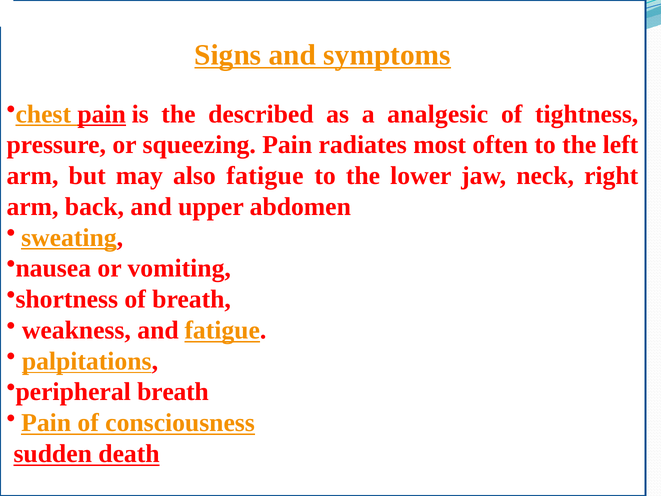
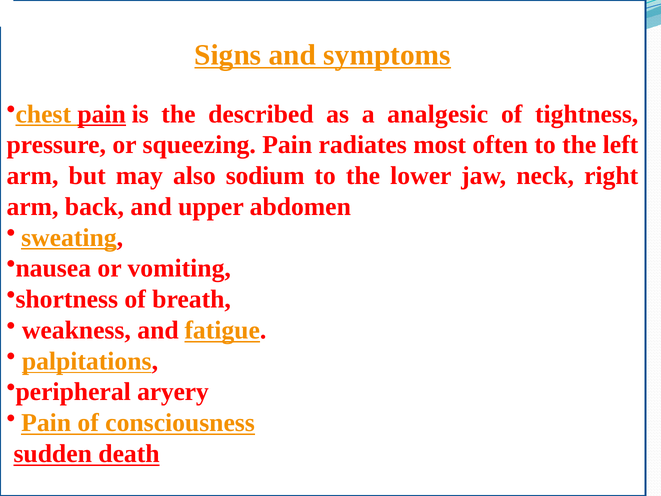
also fatigue: fatigue -> sodium
peripheral breath: breath -> aryery
